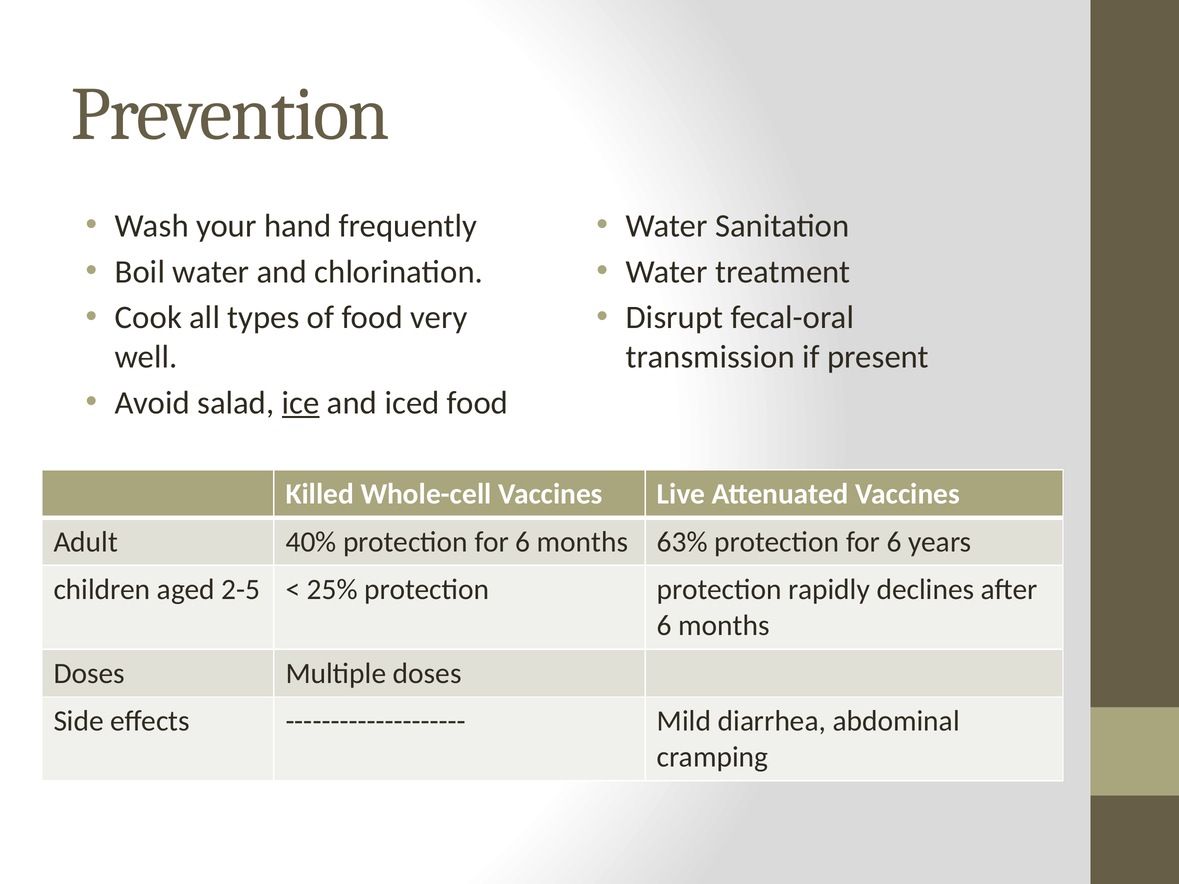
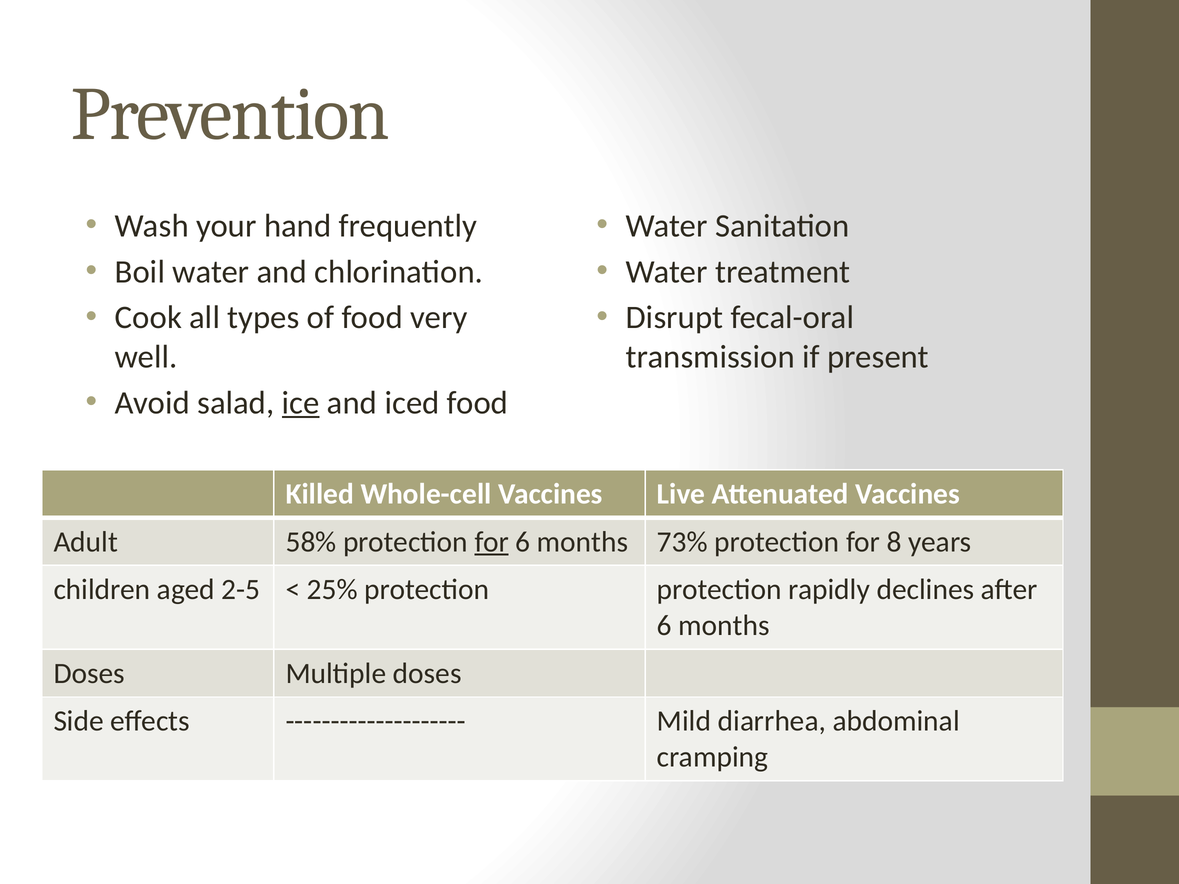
40%: 40% -> 58%
for at (492, 542) underline: none -> present
63%: 63% -> 73%
6 at (894, 542): 6 -> 8
